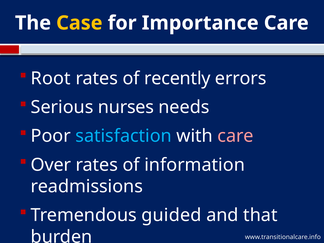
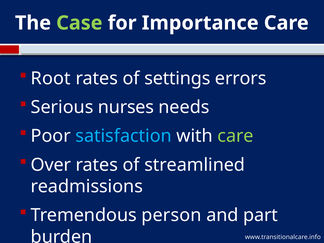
Case colour: yellow -> light green
recently: recently -> settings
care at (236, 136) colour: pink -> light green
information: information -> streamlined
guided: guided -> person
that: that -> part
